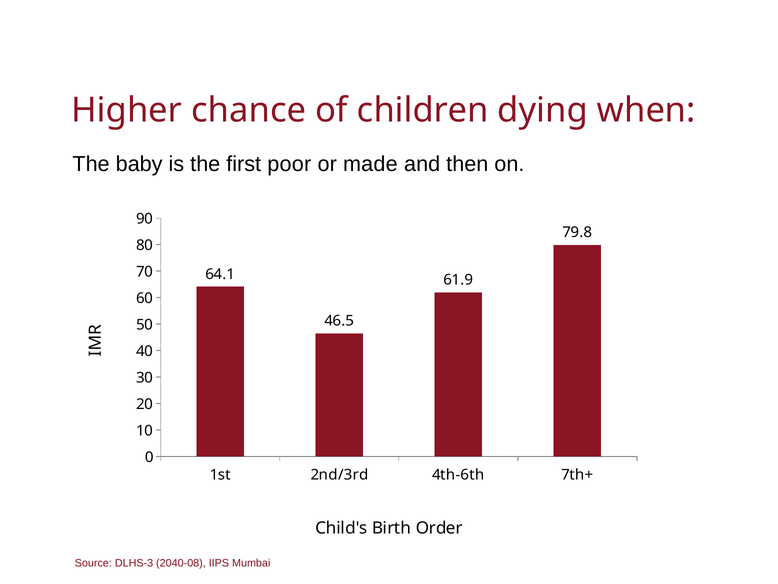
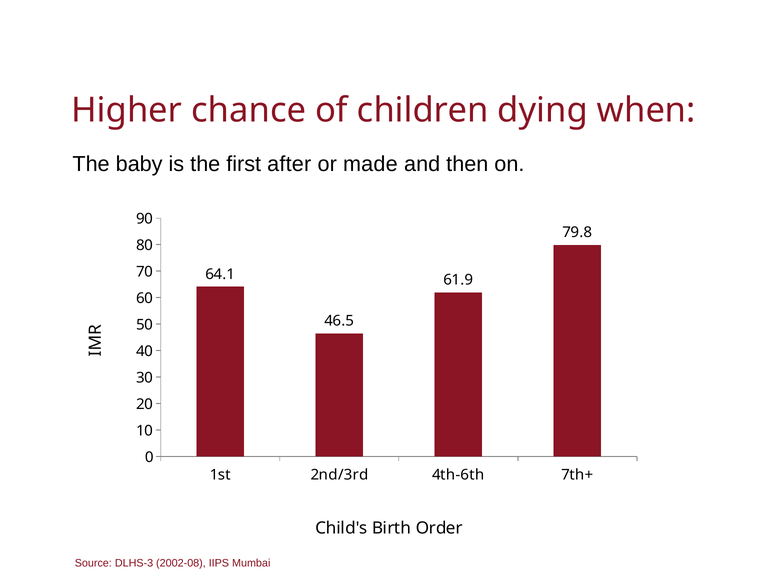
poor: poor -> after
2040-08: 2040-08 -> 2002-08
